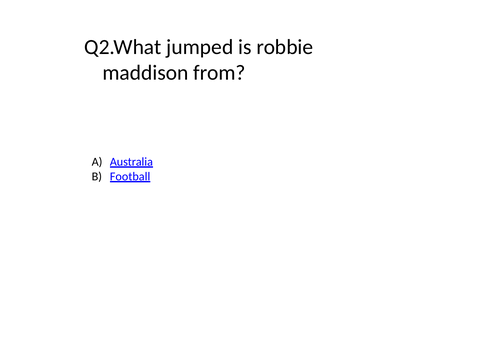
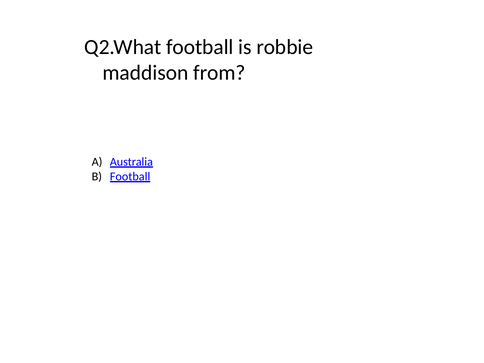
Q2.What jumped: jumped -> football
